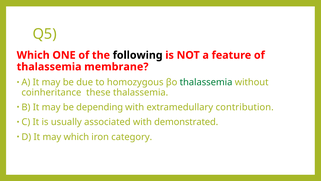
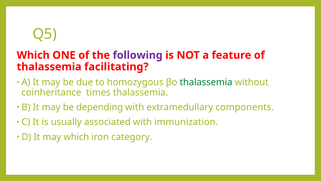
following colour: black -> purple
membrane: membrane -> facilitating
these: these -> times
contribution: contribution -> components
demonstrated: demonstrated -> immunization
